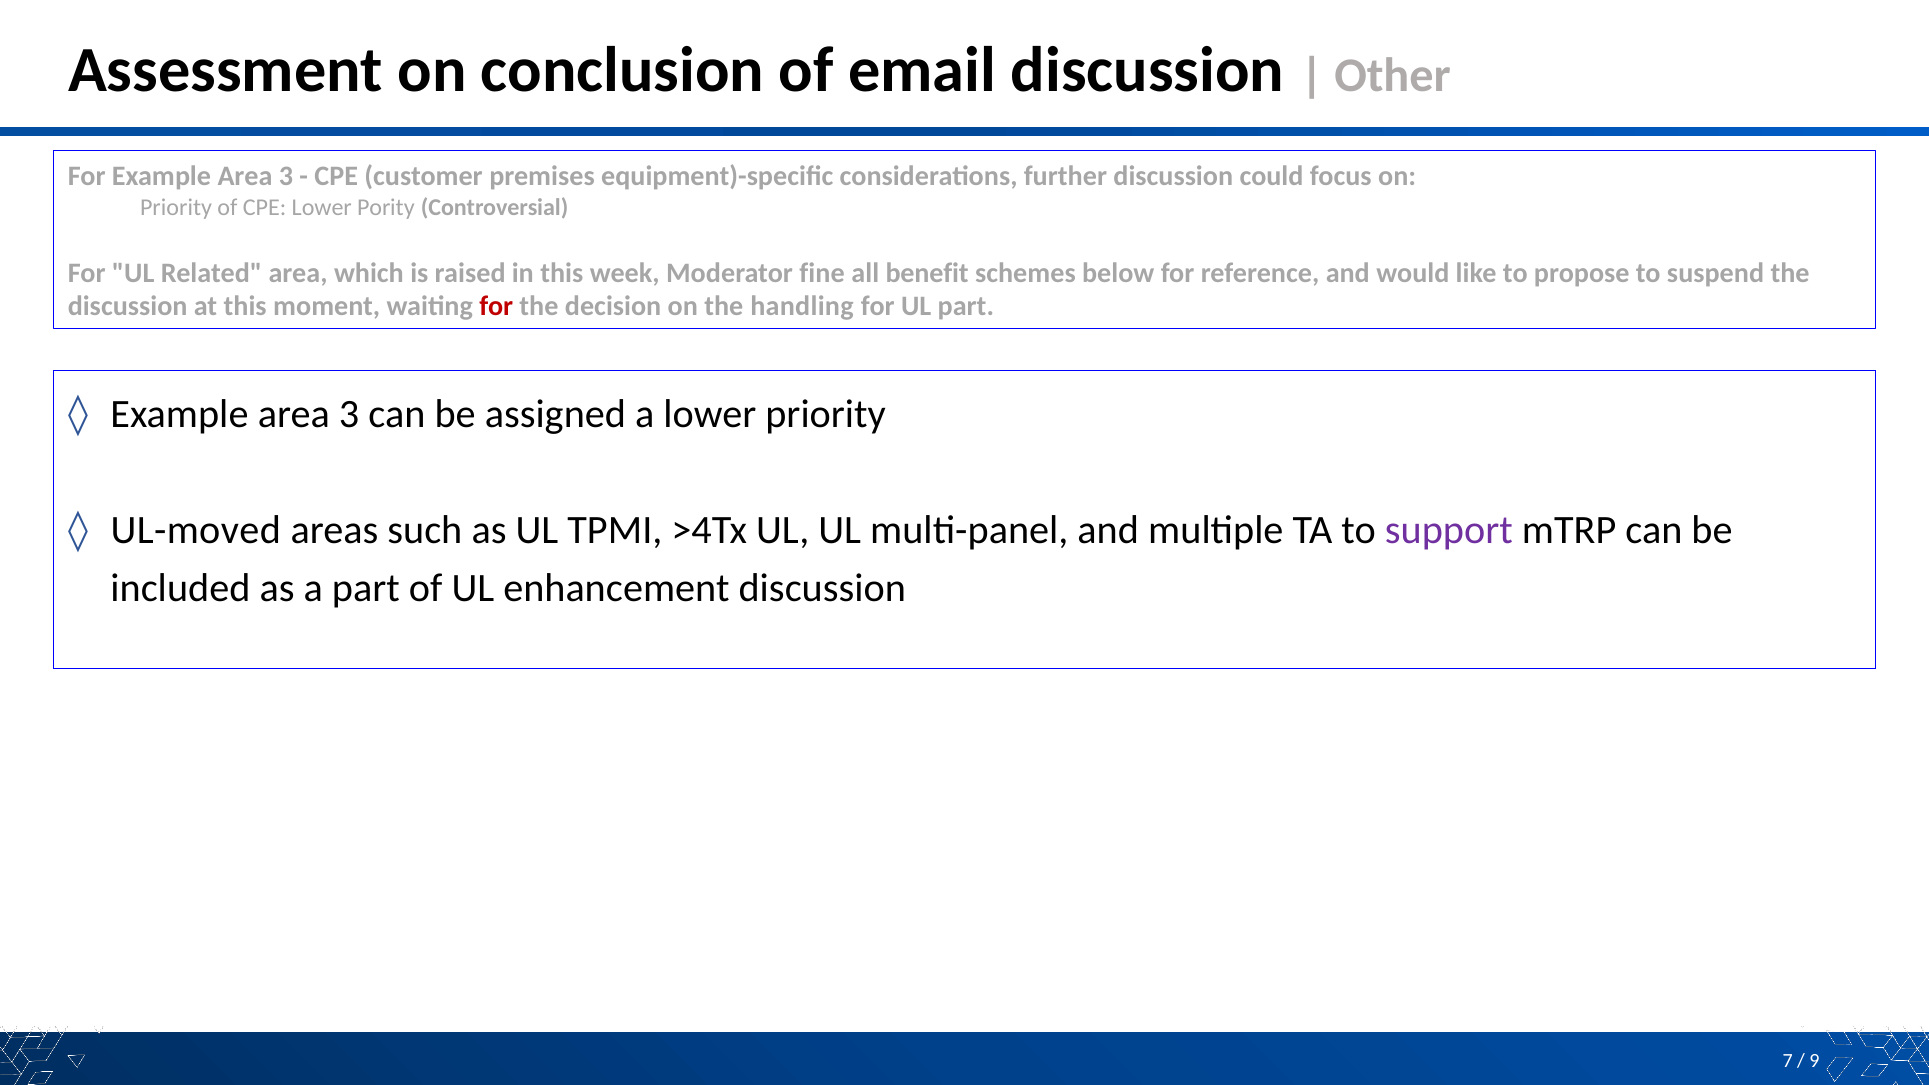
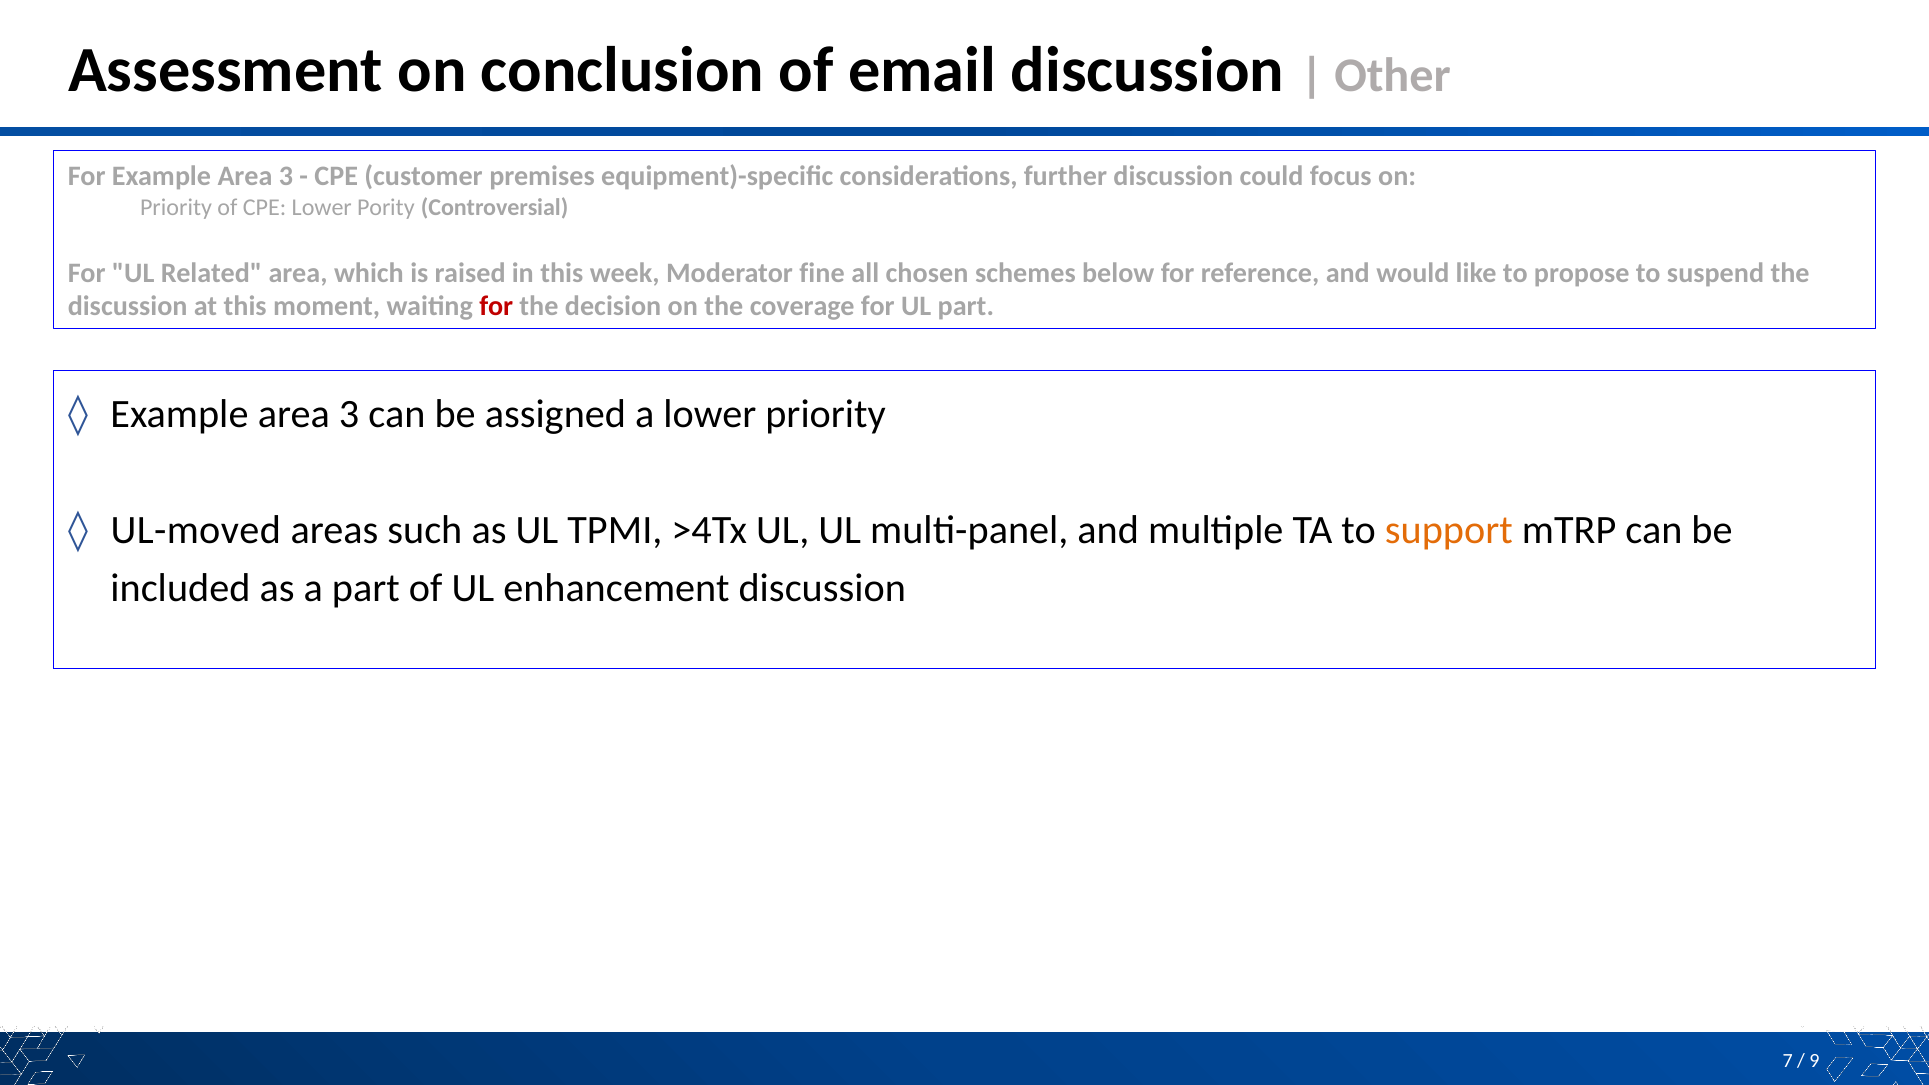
benefit: benefit -> chosen
handling: handling -> coverage
support colour: purple -> orange
